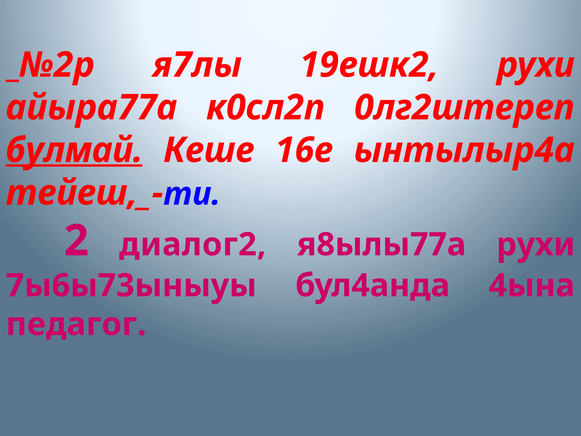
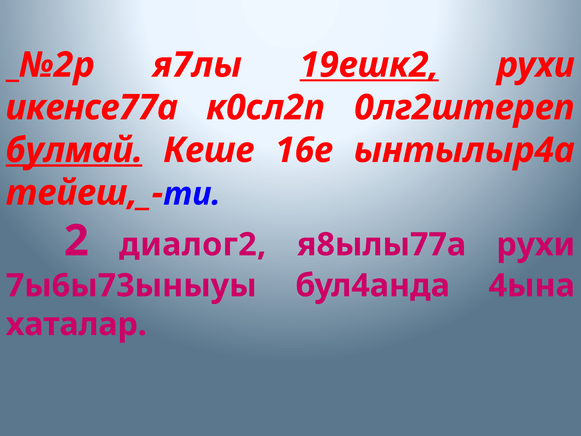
19ешк2 underline: none -> present
айыра77а: айыра77а -> икенсе77а
педагог at (76, 324): педагог -> хаталар
